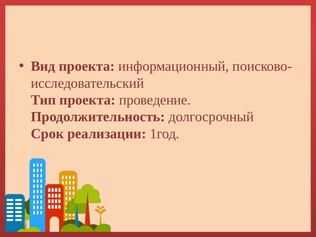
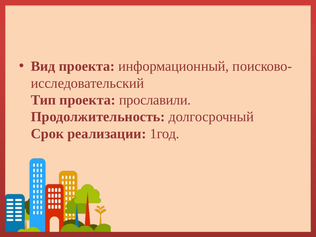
проведение: проведение -> прославили
